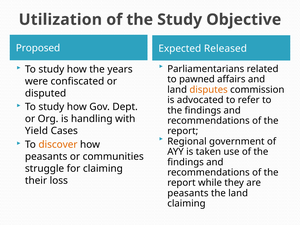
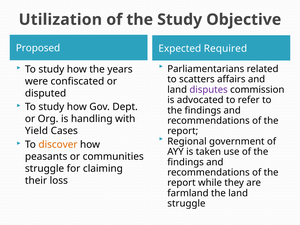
Released: Released -> Required
pawned: pawned -> scatters
disputes colour: orange -> purple
peasants at (188, 193): peasants -> farmland
claiming at (186, 203): claiming -> struggle
